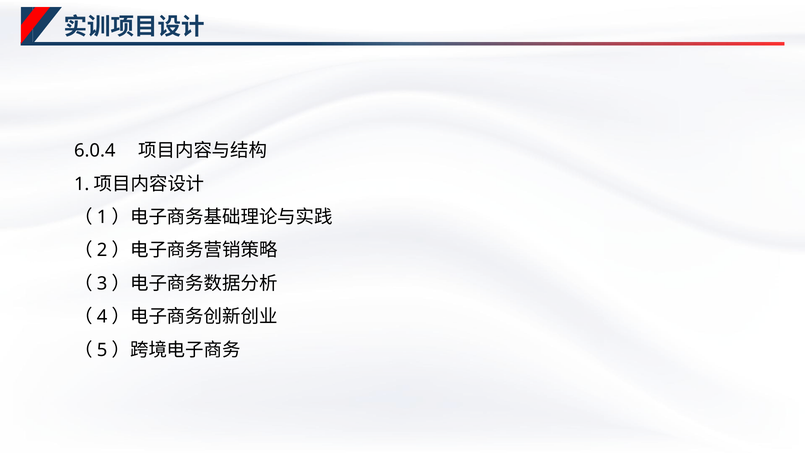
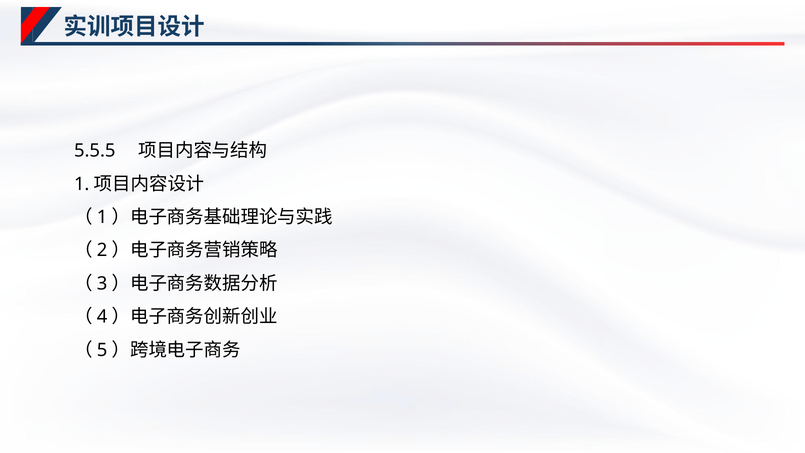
6.0.4: 6.0.4 -> 5.5.5
